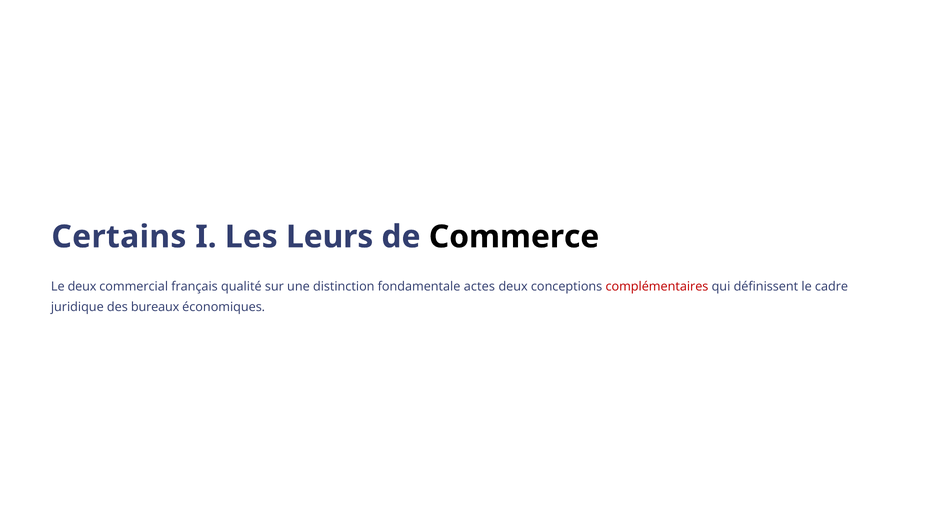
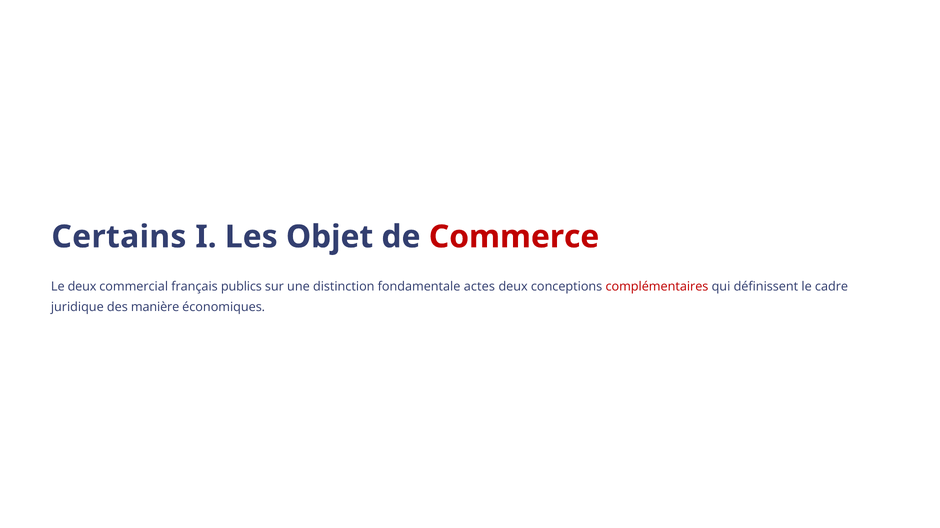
Leurs: Leurs -> Objet
Commerce colour: black -> red
qualité: qualité -> publics
bureaux: bureaux -> manière
